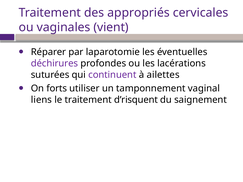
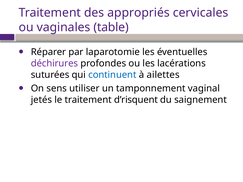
vient: vient -> table
continuent colour: purple -> blue
forts: forts -> sens
liens: liens -> jetés
